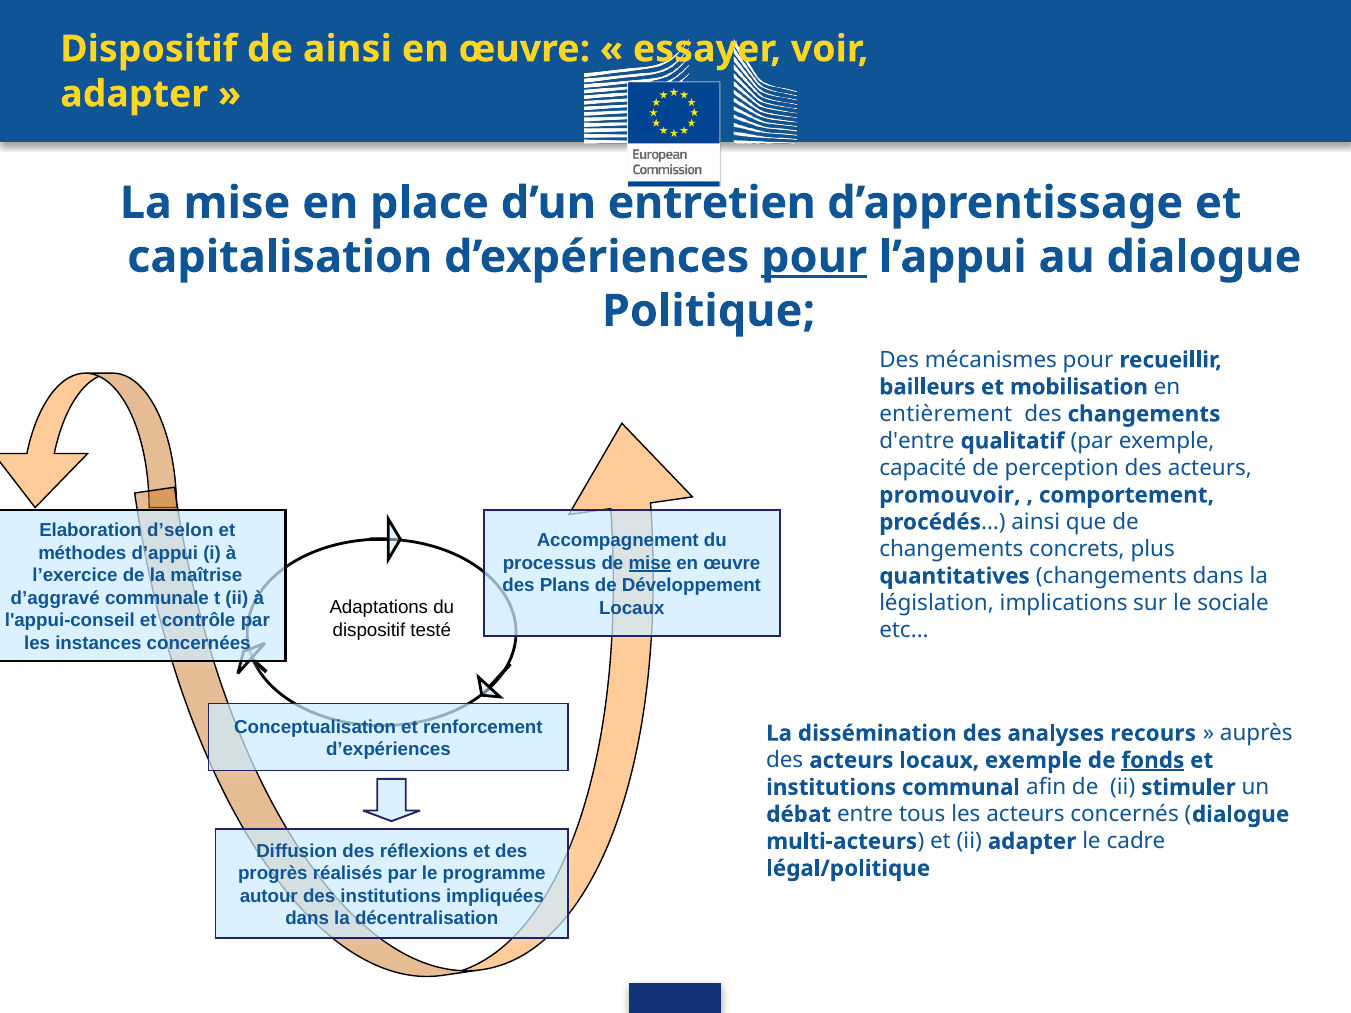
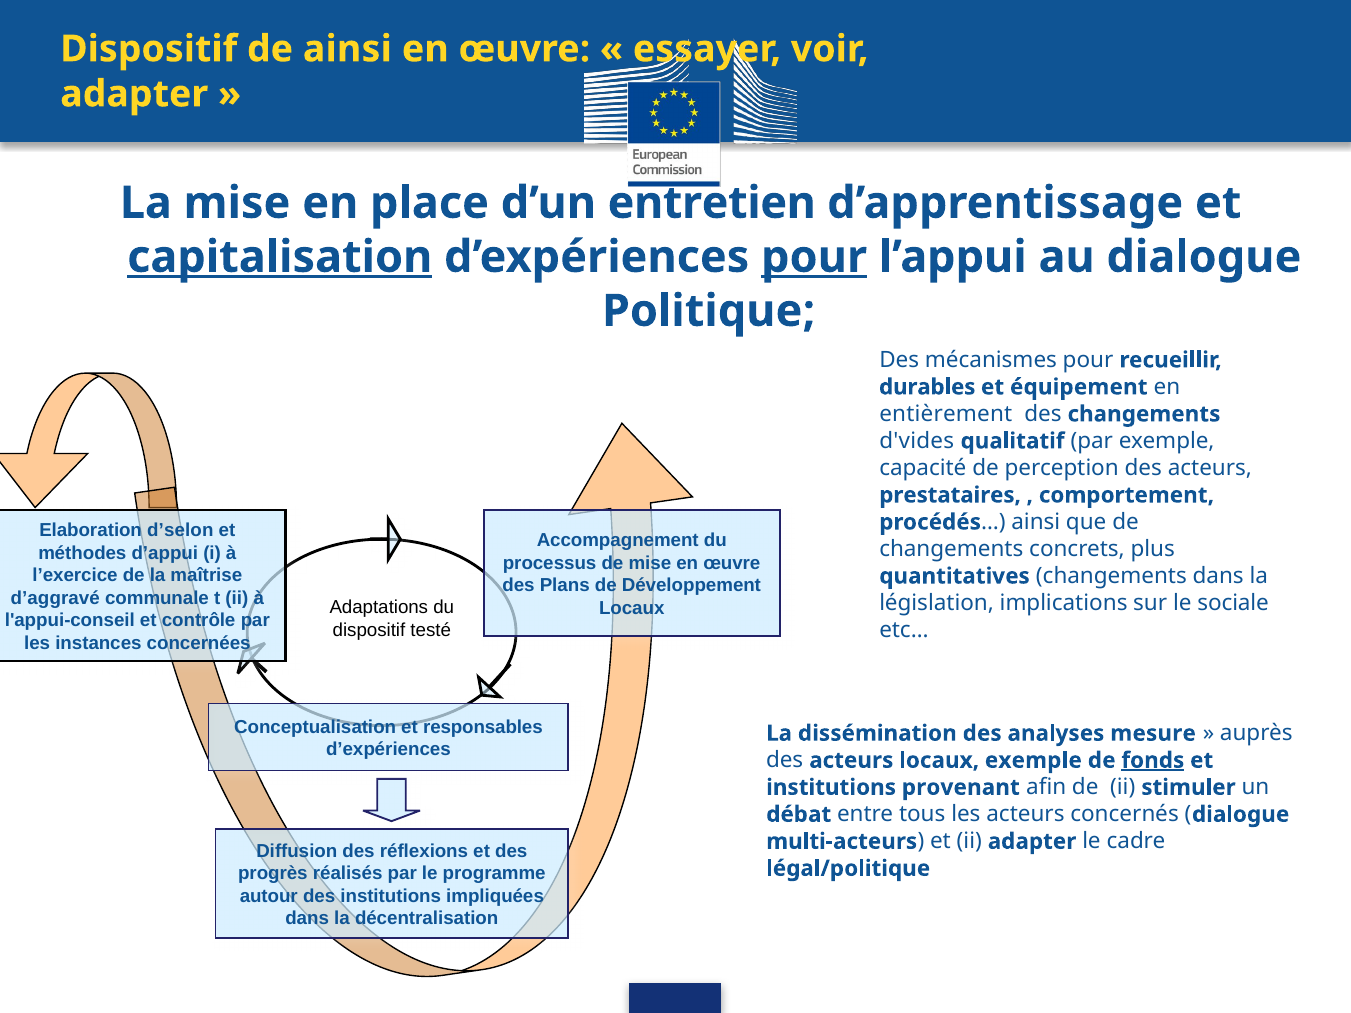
capitalisation underline: none -> present
bailleurs: bailleurs -> durables
mobilisation: mobilisation -> équipement
d'entre: d'entre -> d'vides
promouvoir: promouvoir -> prestataires
mise at (650, 563) underline: present -> none
renforcement: renforcement -> responsables
recours: recours -> mesure
communal: communal -> provenant
